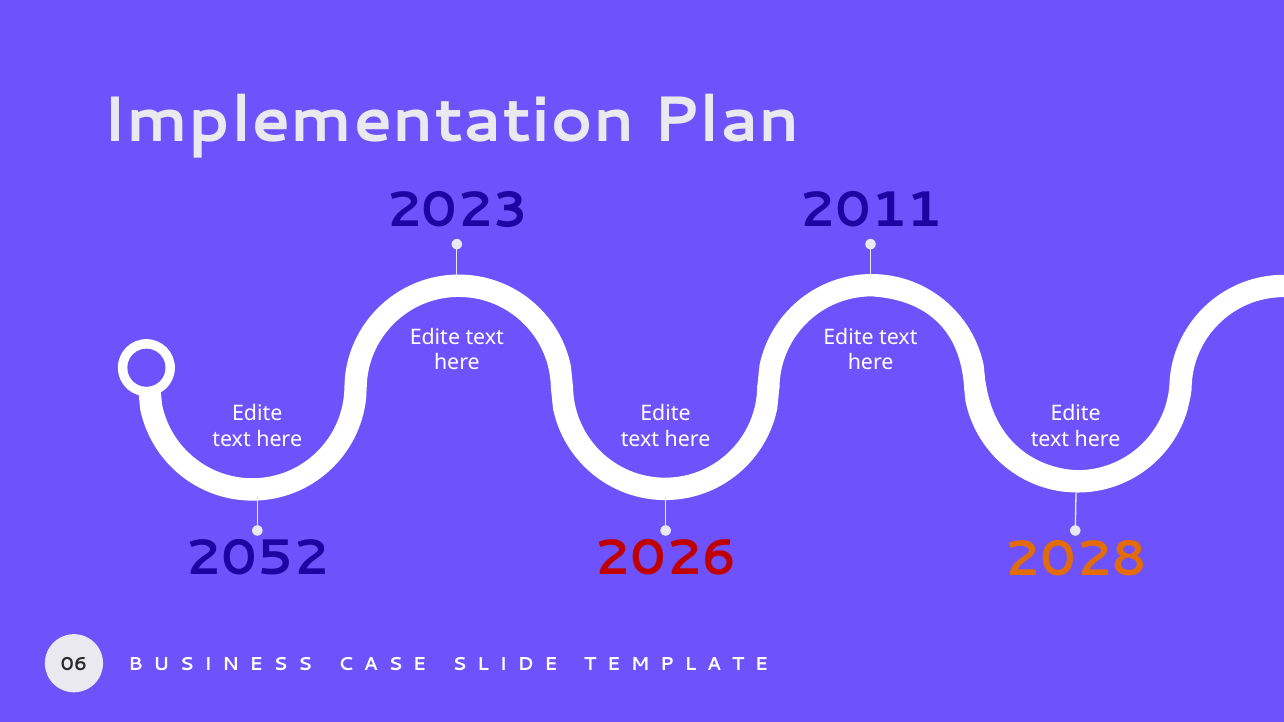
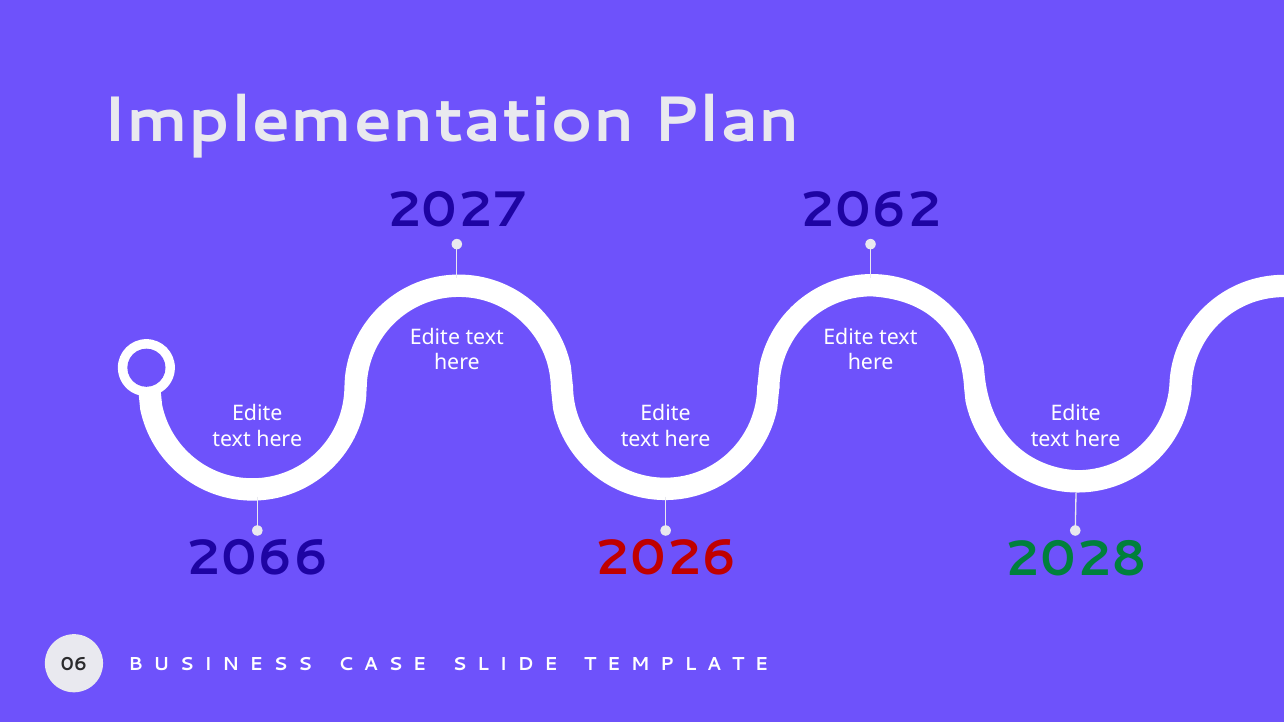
2023: 2023 -> 2027
2011: 2011 -> 2062
2052: 2052 -> 2066
2028 colour: orange -> green
